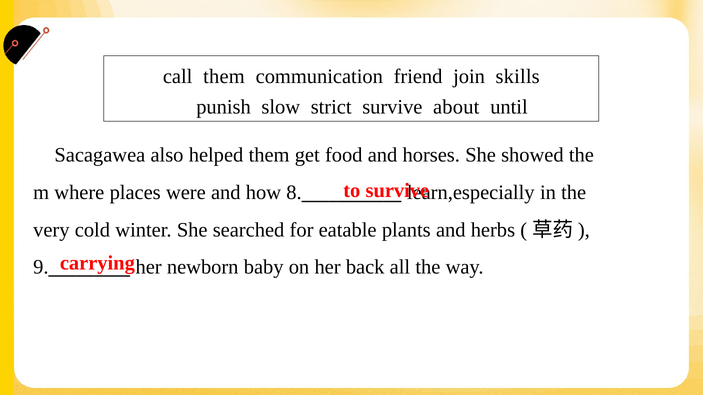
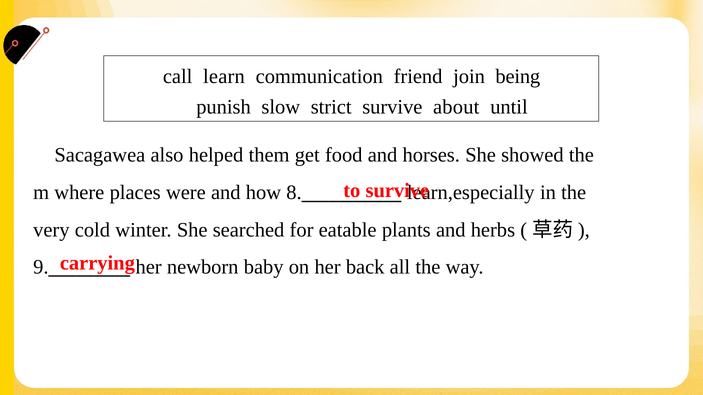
call them: them -> learn
skills: skills -> being
